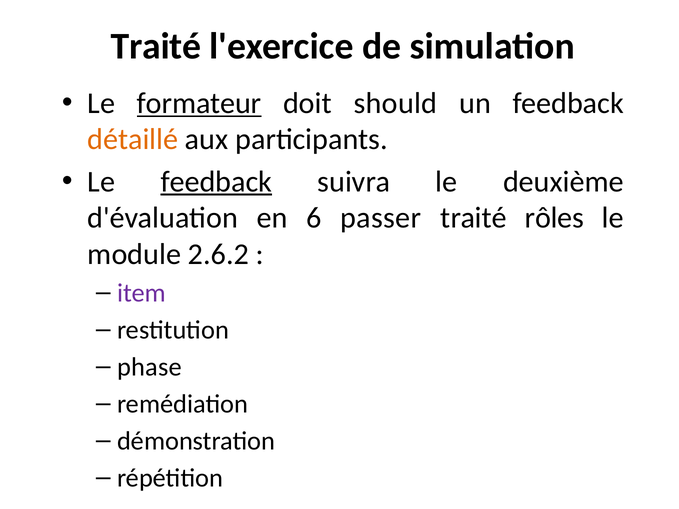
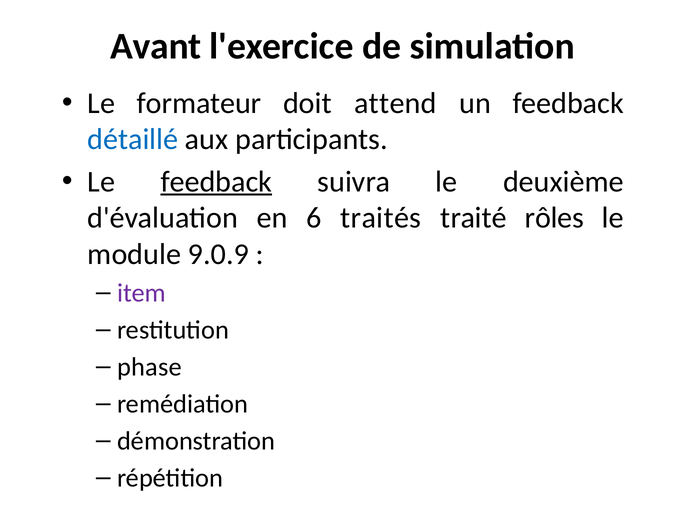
Traité at (156, 46): Traité -> Avant
formateur underline: present -> none
should: should -> attend
détaillé colour: orange -> blue
passer: passer -> traités
2.6.2: 2.6.2 -> 9.0.9
